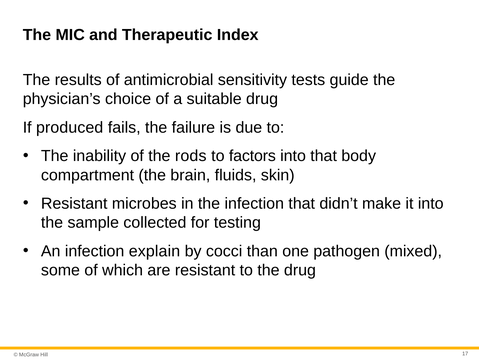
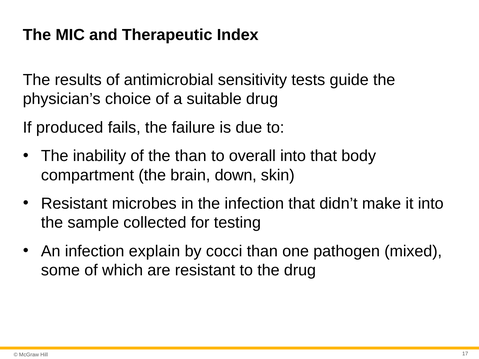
the rods: rods -> than
factors: factors -> overall
fluids: fluids -> down
